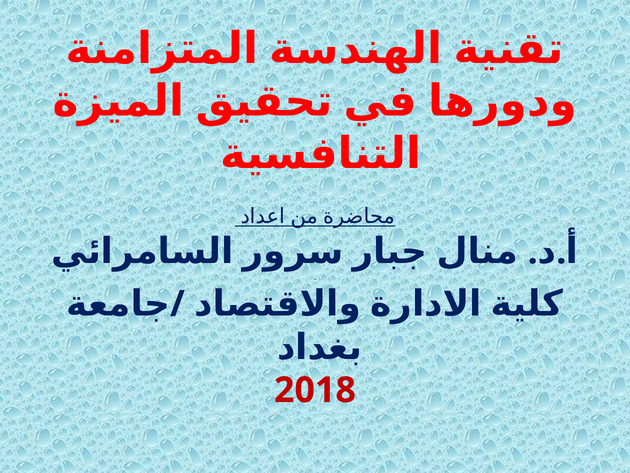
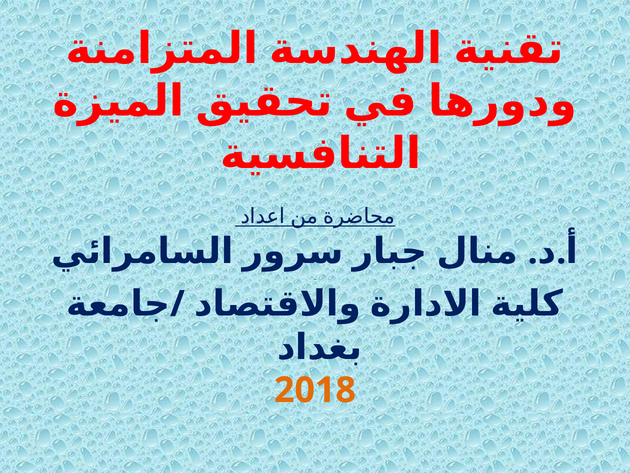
2018 colour: red -> orange
